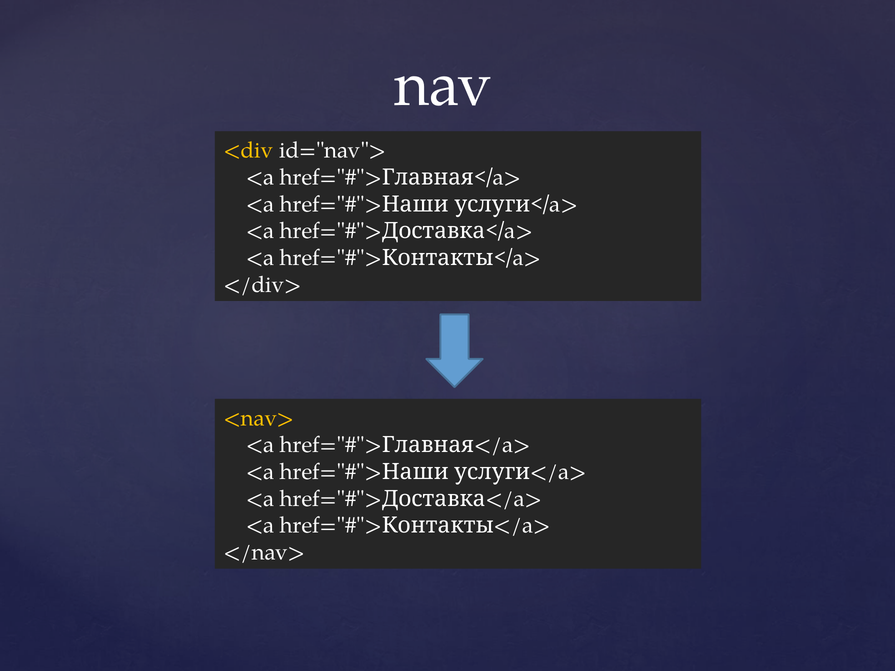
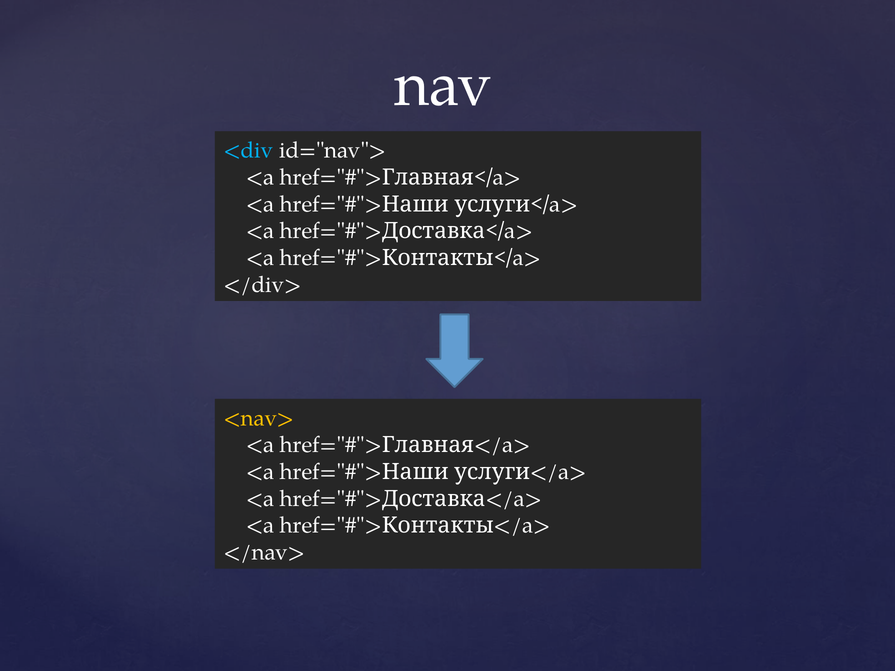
<div colour: yellow -> light blue
